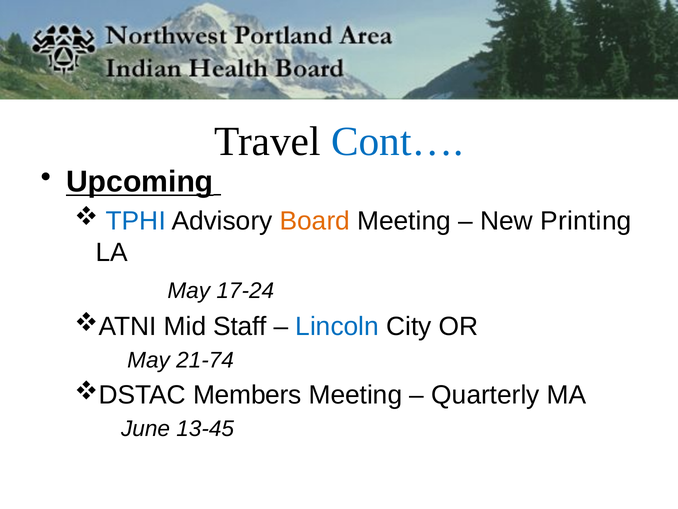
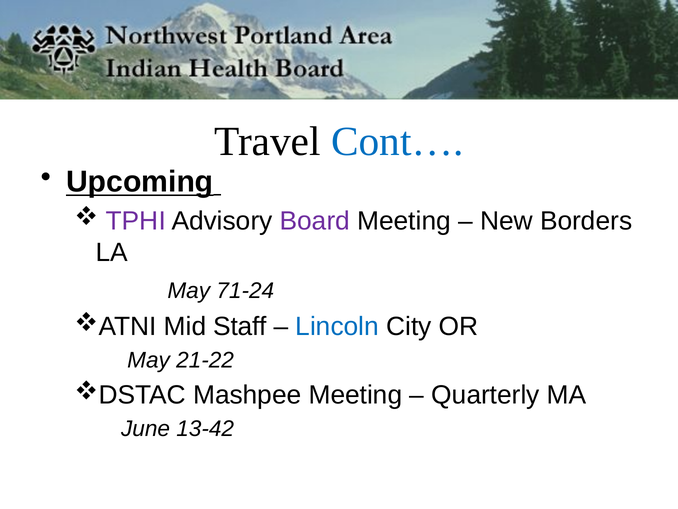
TPHI colour: blue -> purple
Board colour: orange -> purple
Printing: Printing -> Borders
17-24: 17-24 -> 71-24
21-74: 21-74 -> 21-22
Members: Members -> Mashpee
13-45: 13-45 -> 13-42
